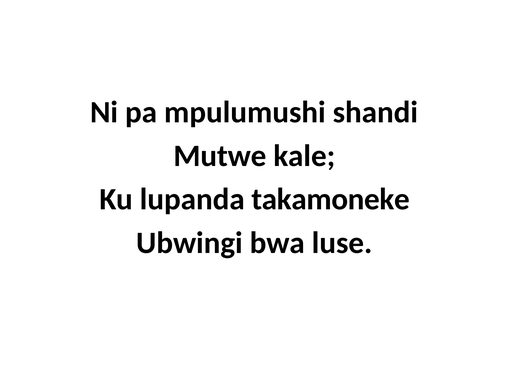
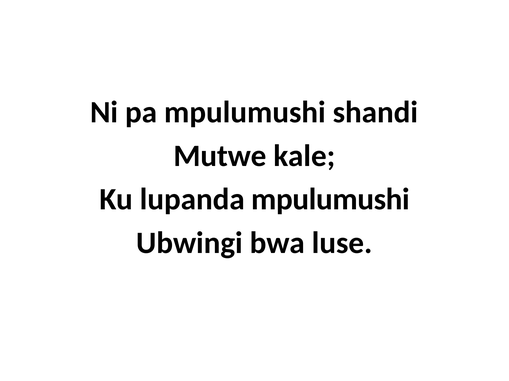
lupanda takamoneke: takamoneke -> mpulumushi
